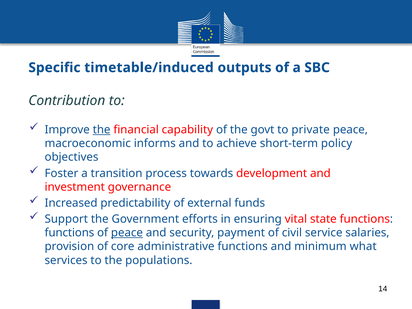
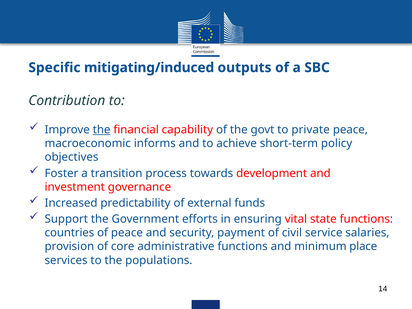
timetable/induced: timetable/induced -> mitigating/induced
functions at (69, 233): functions -> countries
peace at (127, 233) underline: present -> none
what: what -> place
